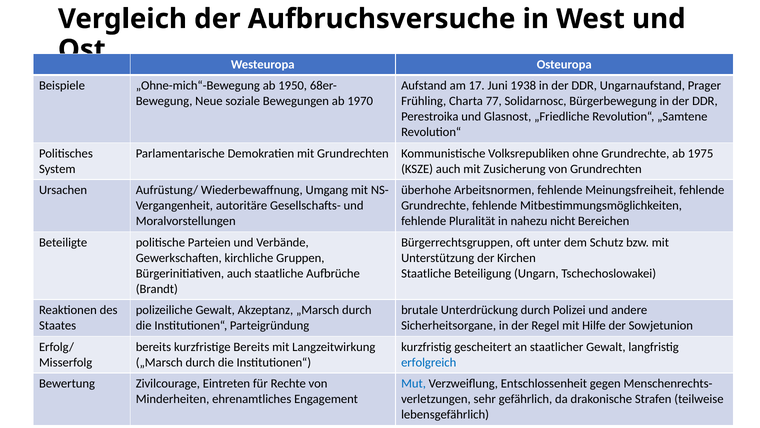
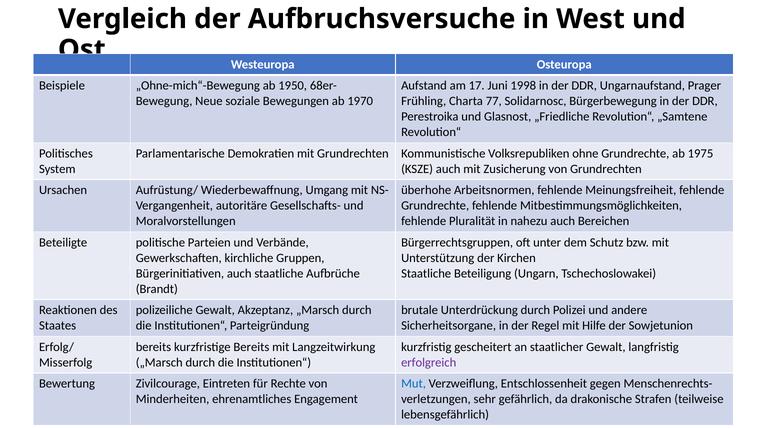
1938: 1938 -> 1998
nahezu nicht: nicht -> auch
erfolgreich colour: blue -> purple
